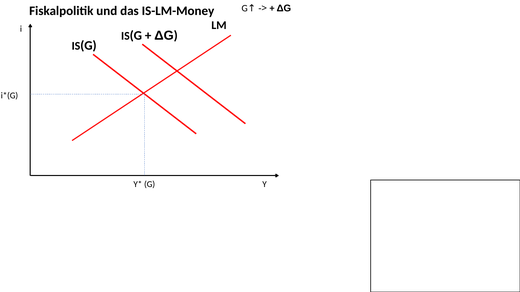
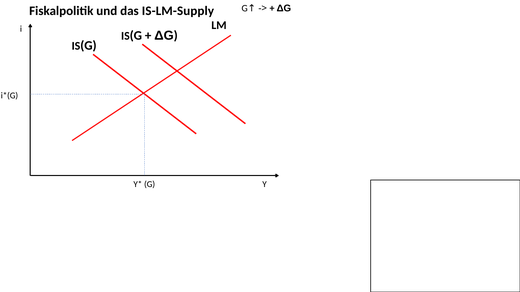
IS-LM-Money: IS-LM-Money -> IS-LM-Supply
